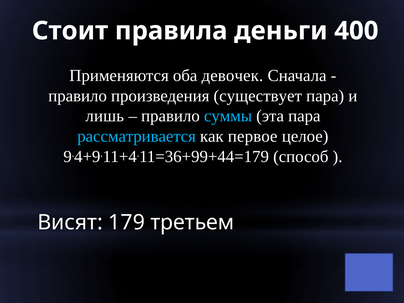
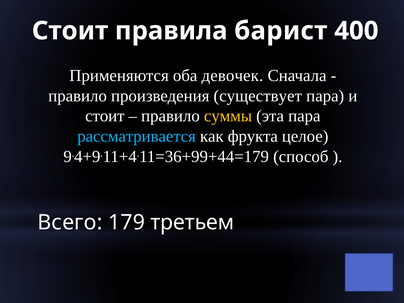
деньги: деньги -> барист
лишь at (105, 116): лишь -> стоит
суммы colour: light blue -> yellow
первое: первое -> фрукта
Висят: Висят -> Всего
